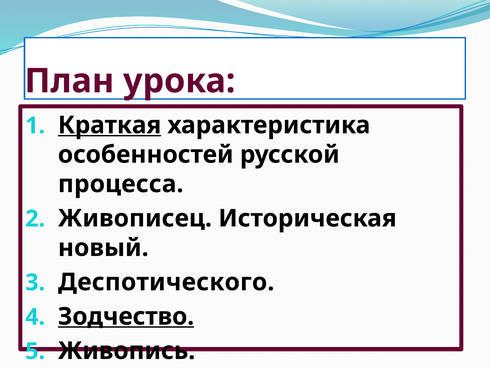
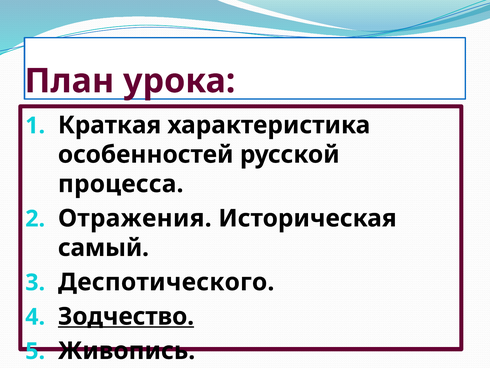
Краткая underline: present -> none
Живописец: Живописец -> Отражения
новый: новый -> самый
